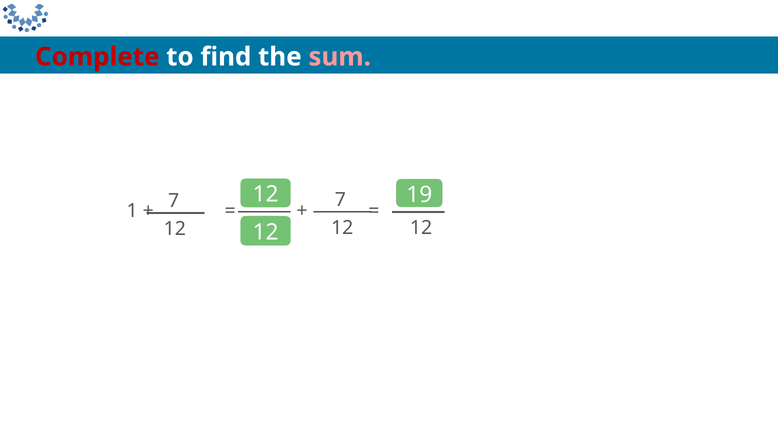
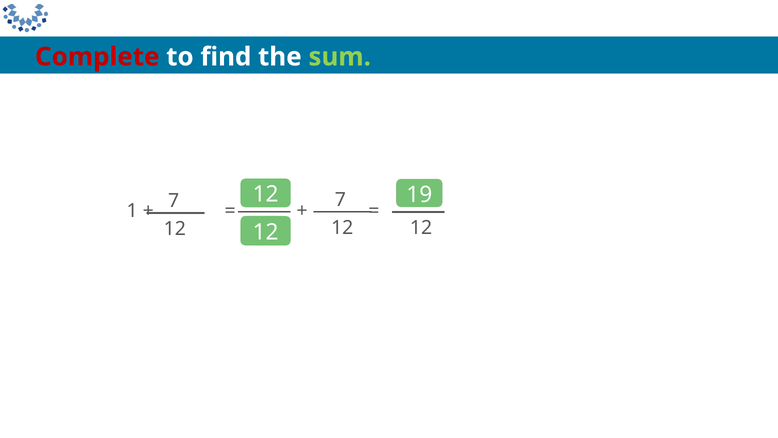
sum colour: pink -> light green
